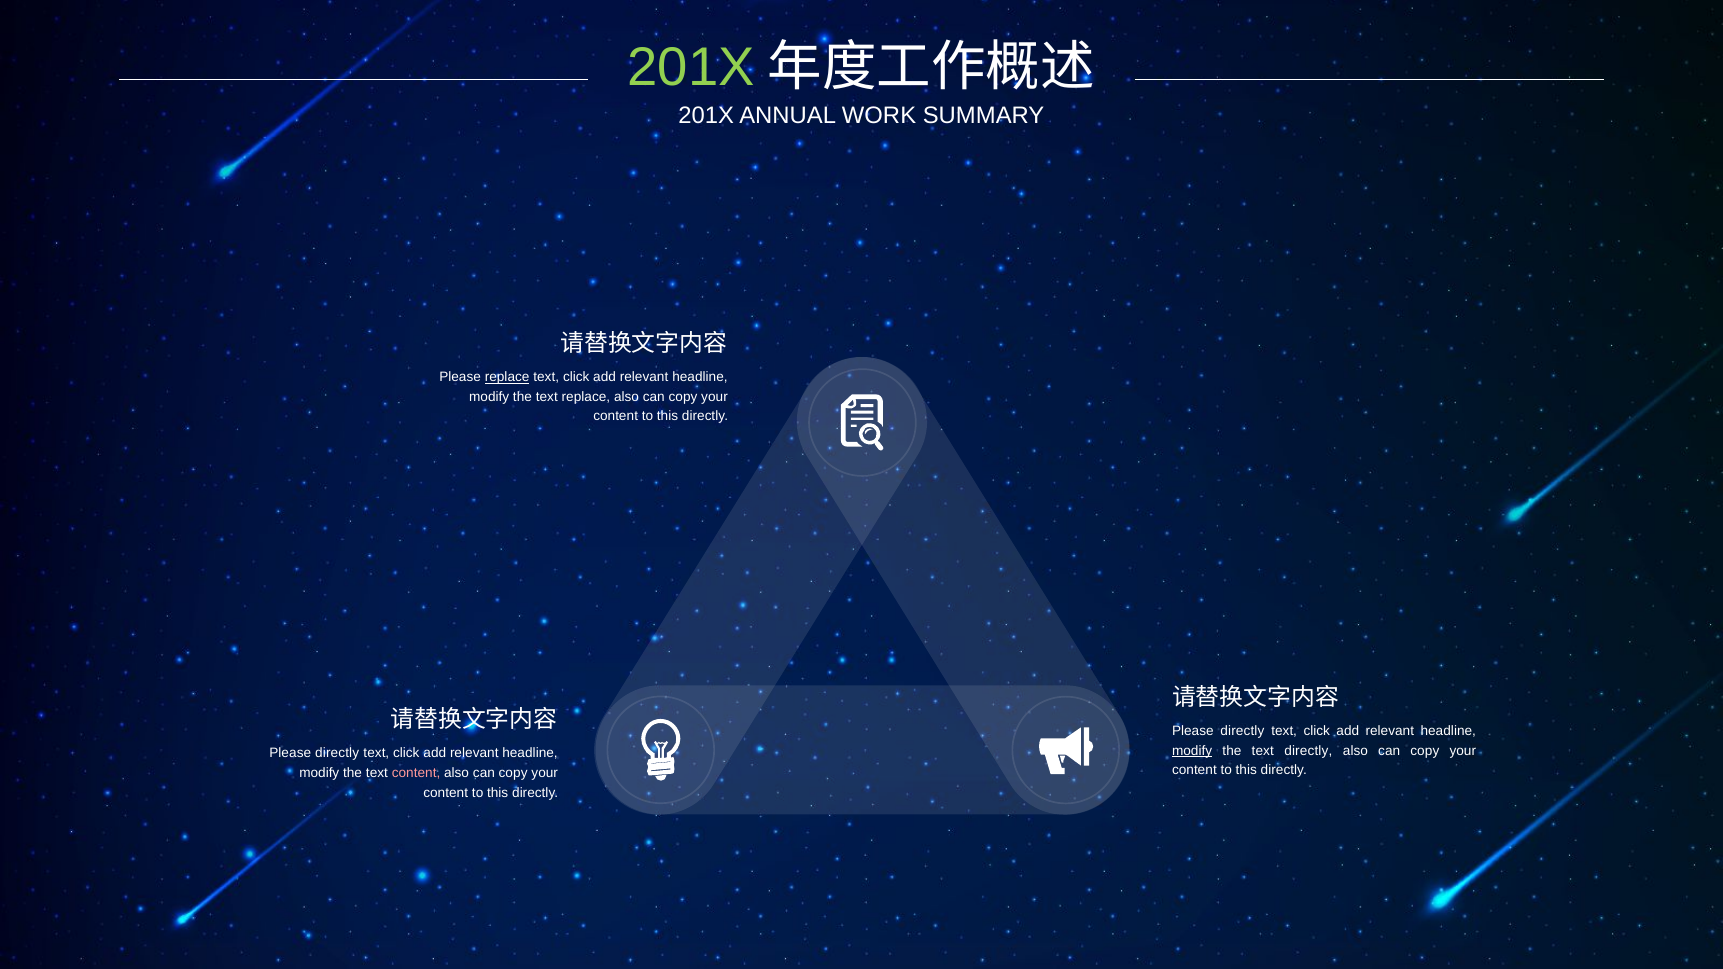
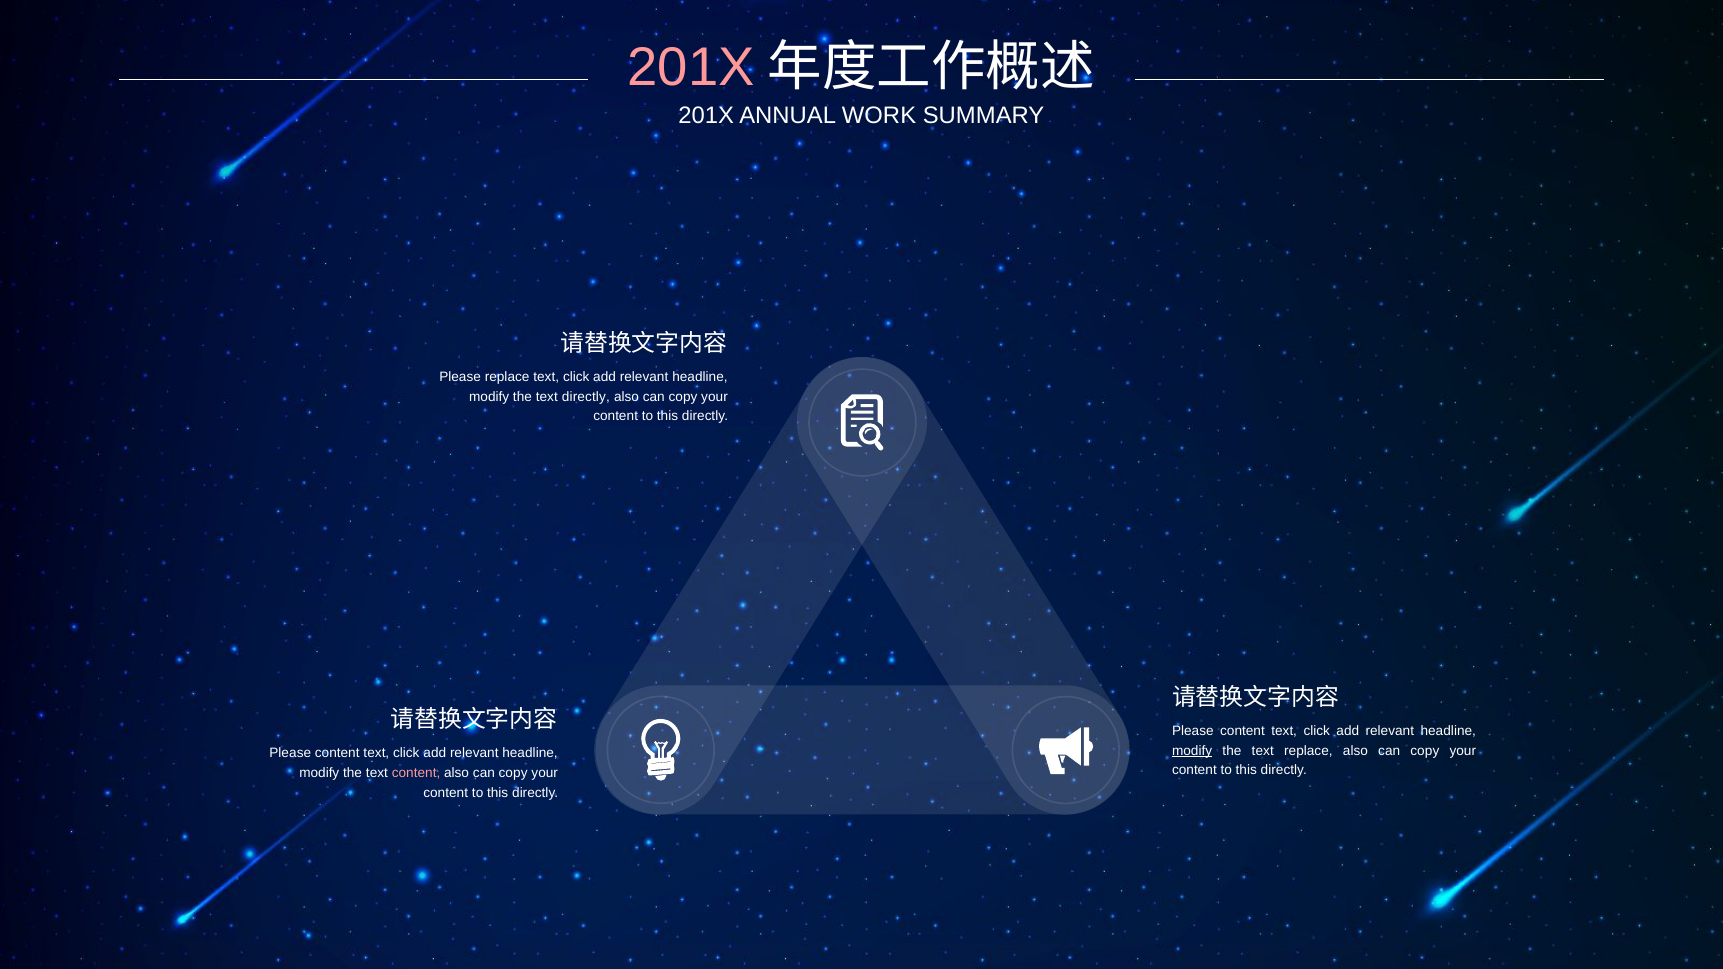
201X at (691, 68) colour: light green -> pink
replace at (507, 377) underline: present -> none
text replace: replace -> directly
directly at (1242, 731): directly -> content
text directly: directly -> replace
directly at (337, 754): directly -> content
